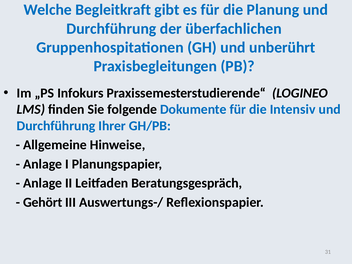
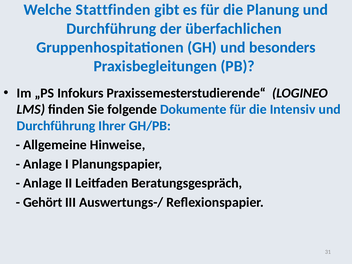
Begleitkraft: Begleitkraft -> Stattfinden
unberührt: unberührt -> besonders
